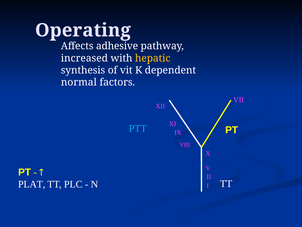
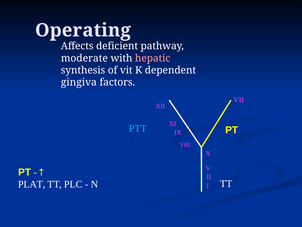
adhesive: adhesive -> deficient
increased: increased -> moderate
hepatic colour: yellow -> pink
normal: normal -> gingiva
